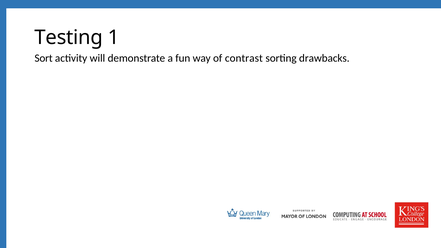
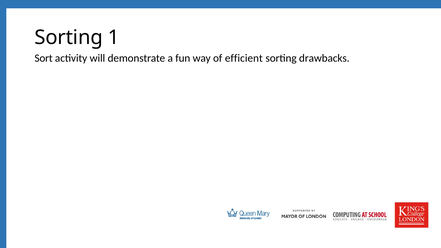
Testing at (69, 37): Testing -> Sorting
contrast: contrast -> efficient
